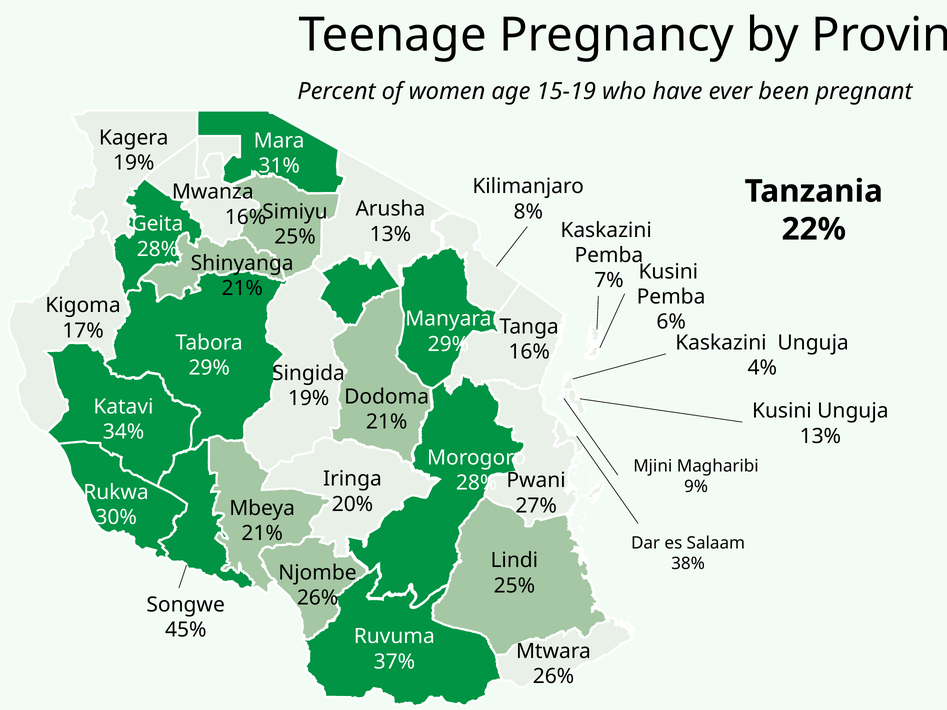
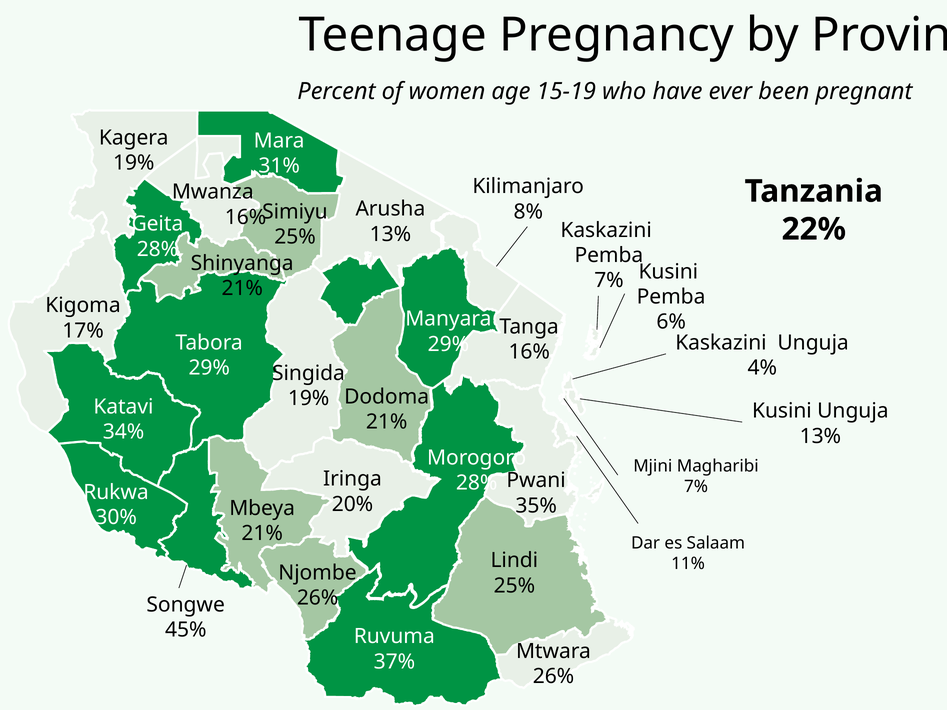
9% at (696, 487): 9% -> 7%
27%: 27% -> 35%
38%: 38% -> 11%
